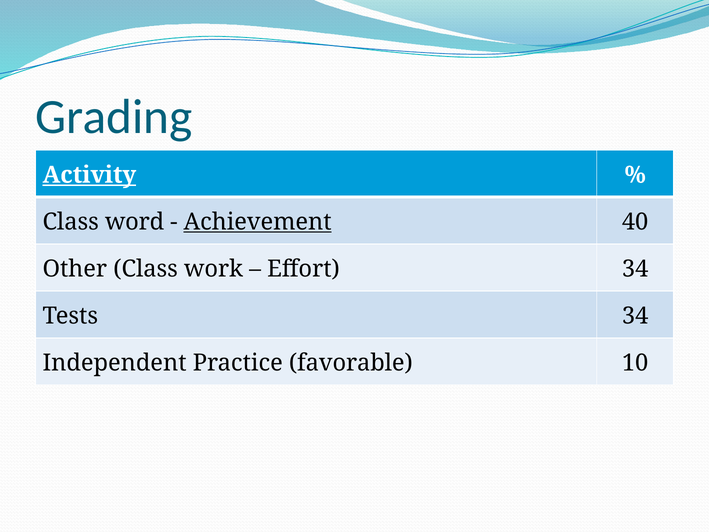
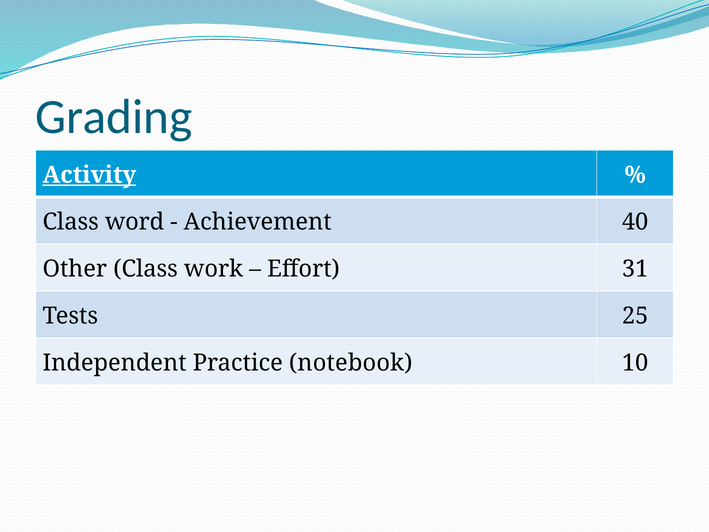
Achievement underline: present -> none
Effort 34: 34 -> 31
Tests 34: 34 -> 25
favorable: favorable -> notebook
